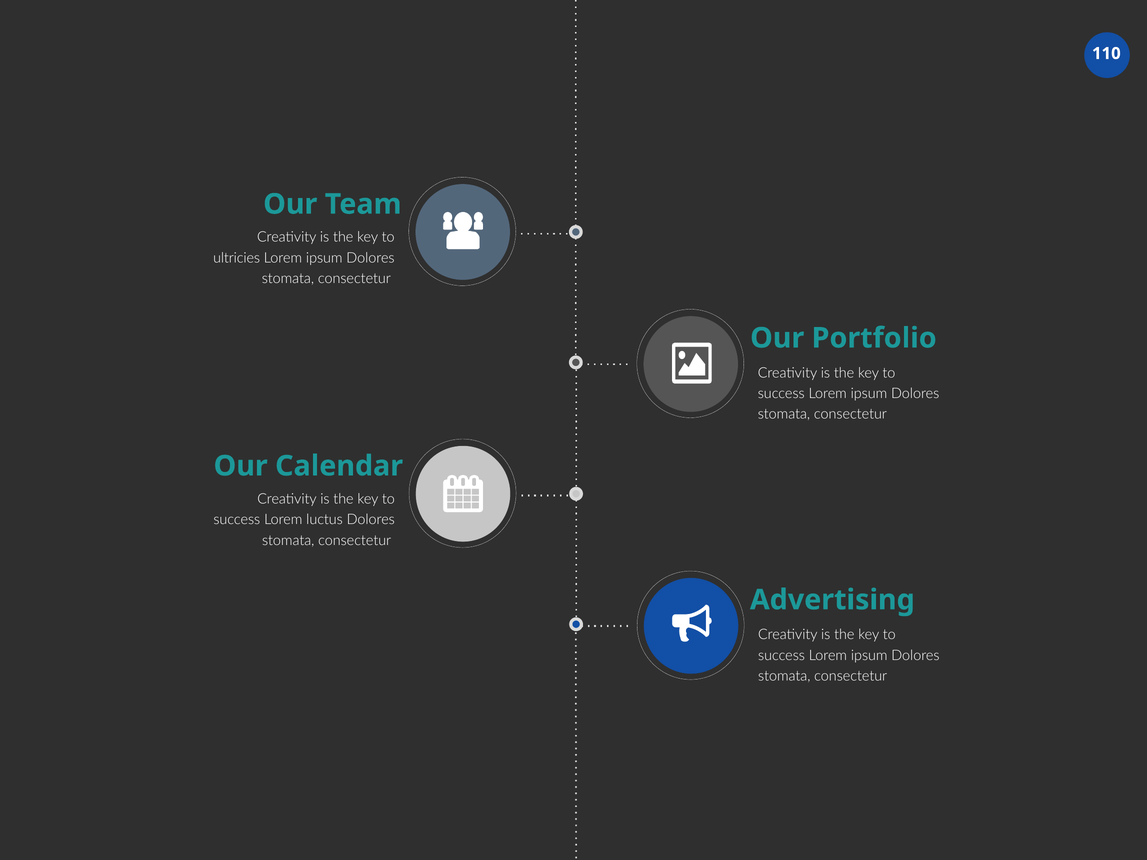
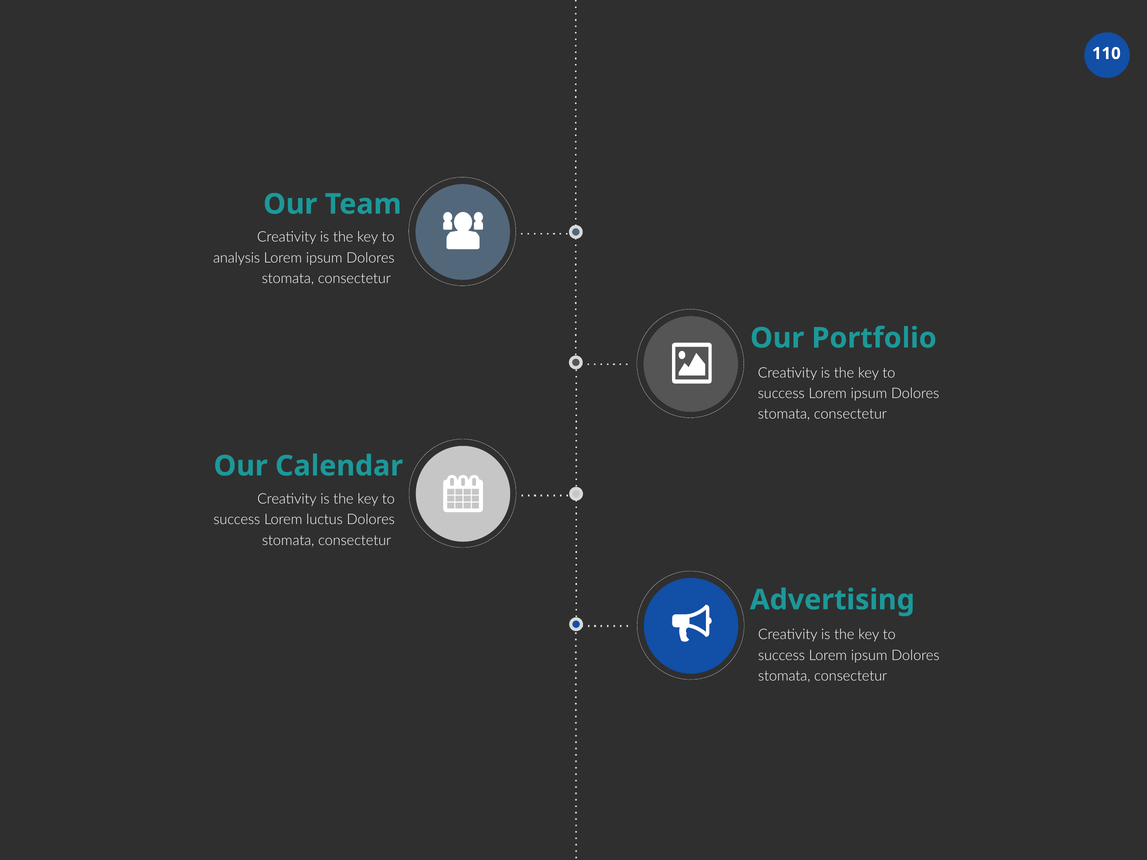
ultricies: ultricies -> analysis
